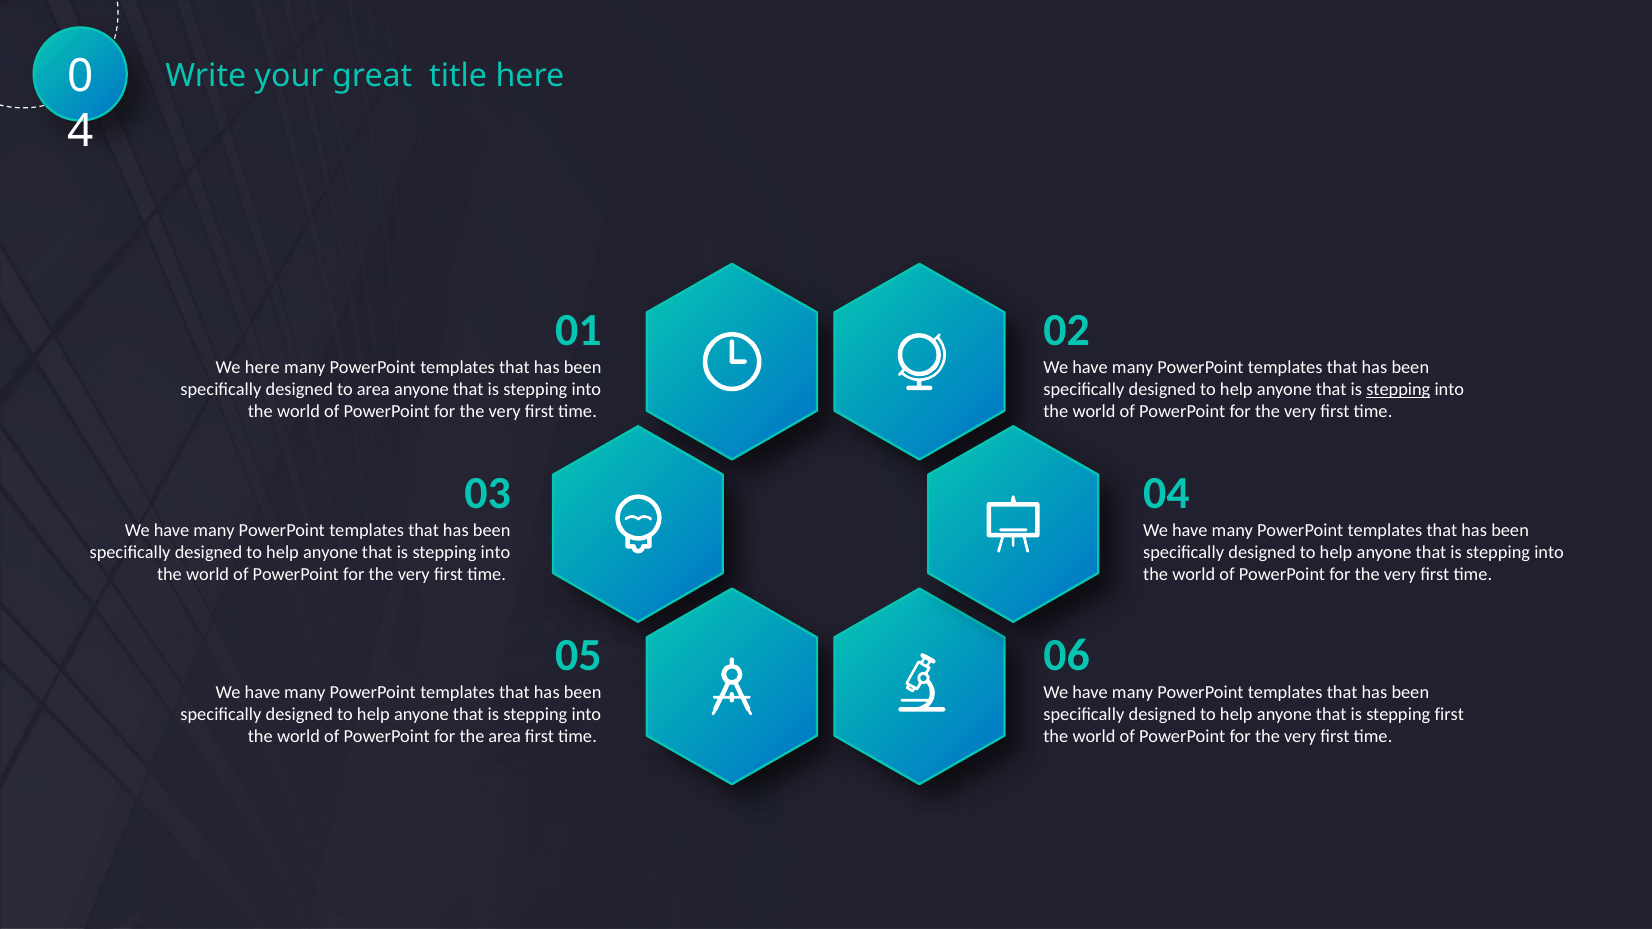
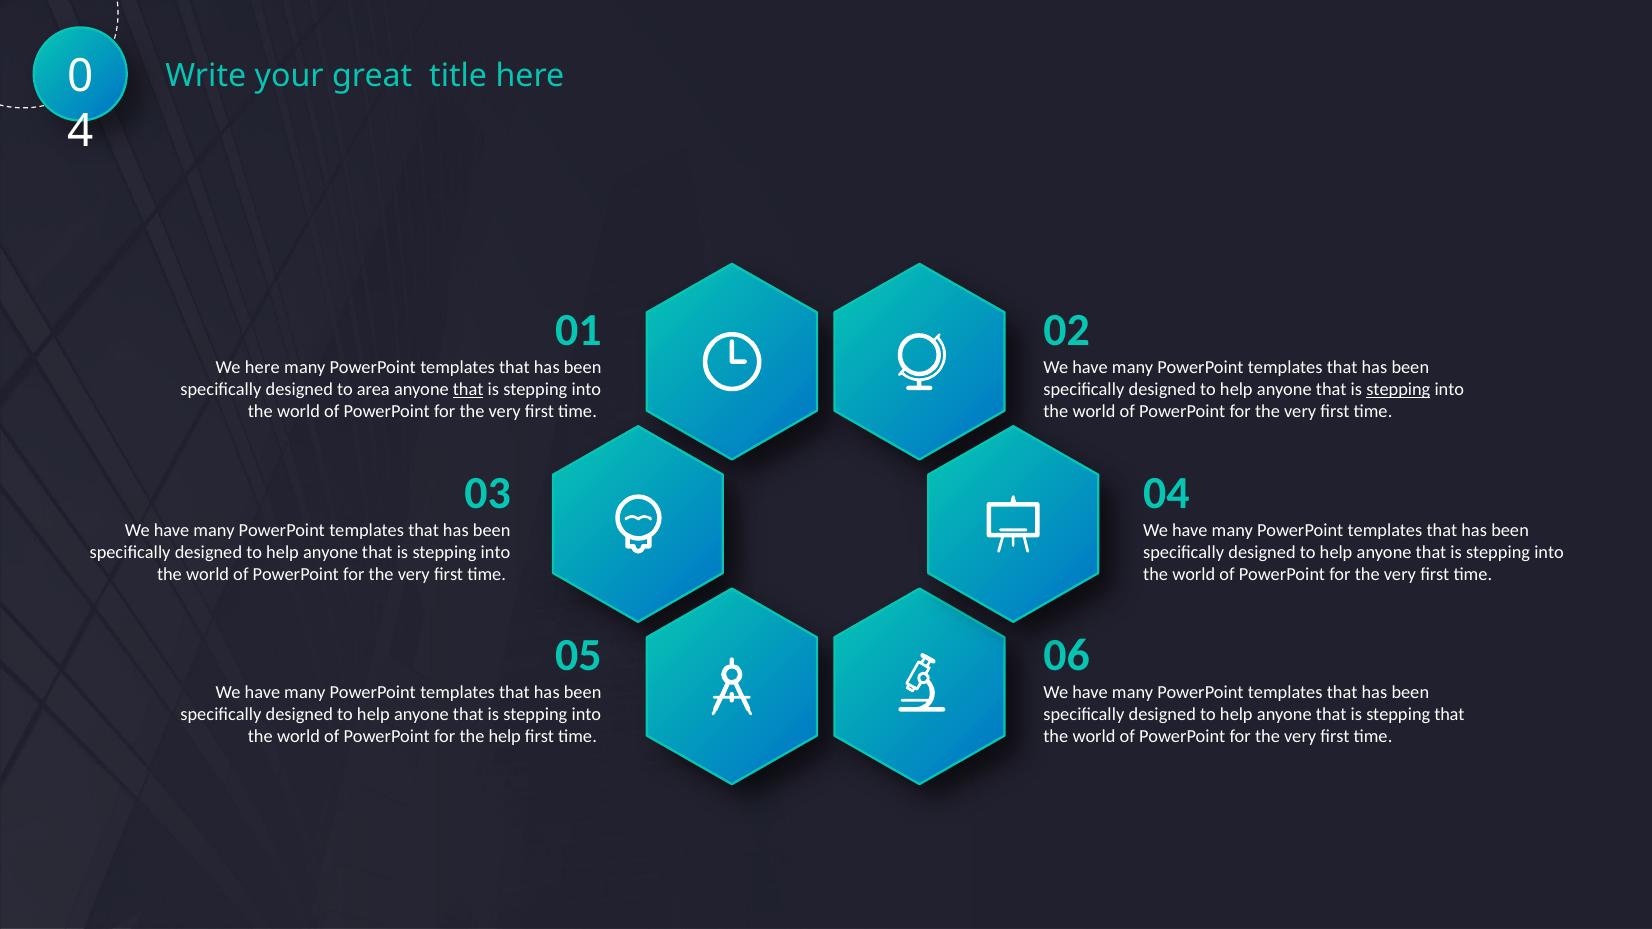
that at (468, 389) underline: none -> present
stepping first: first -> that
the area: area -> help
